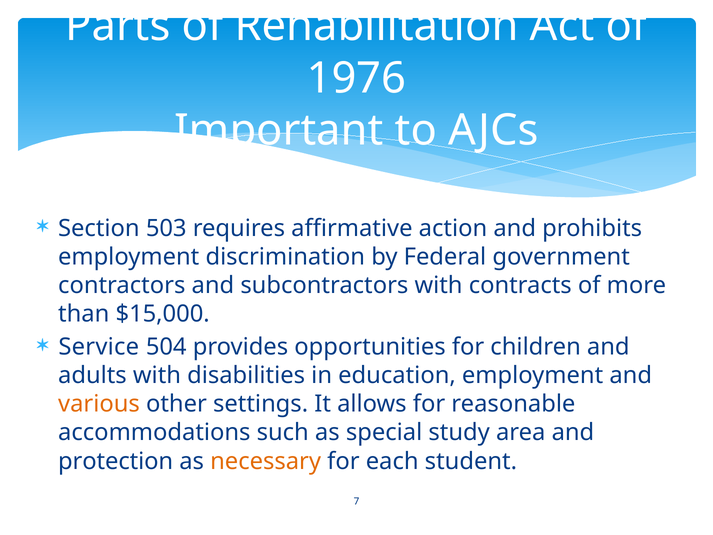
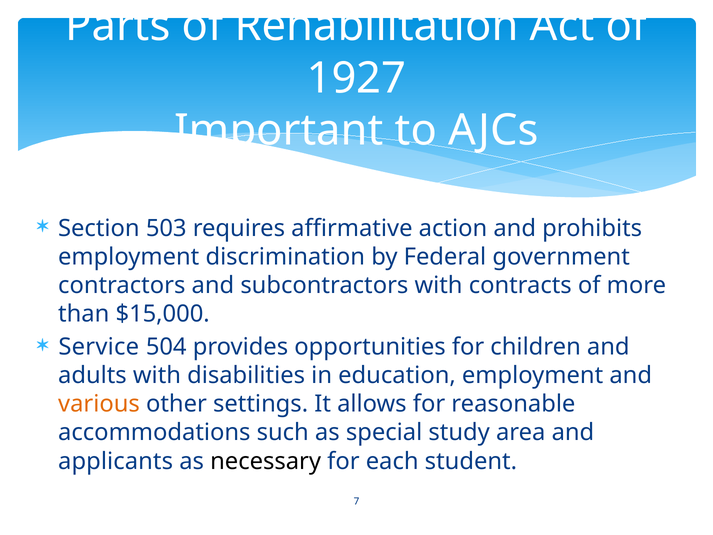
1976: 1976 -> 1927
protection: protection -> applicants
necessary colour: orange -> black
